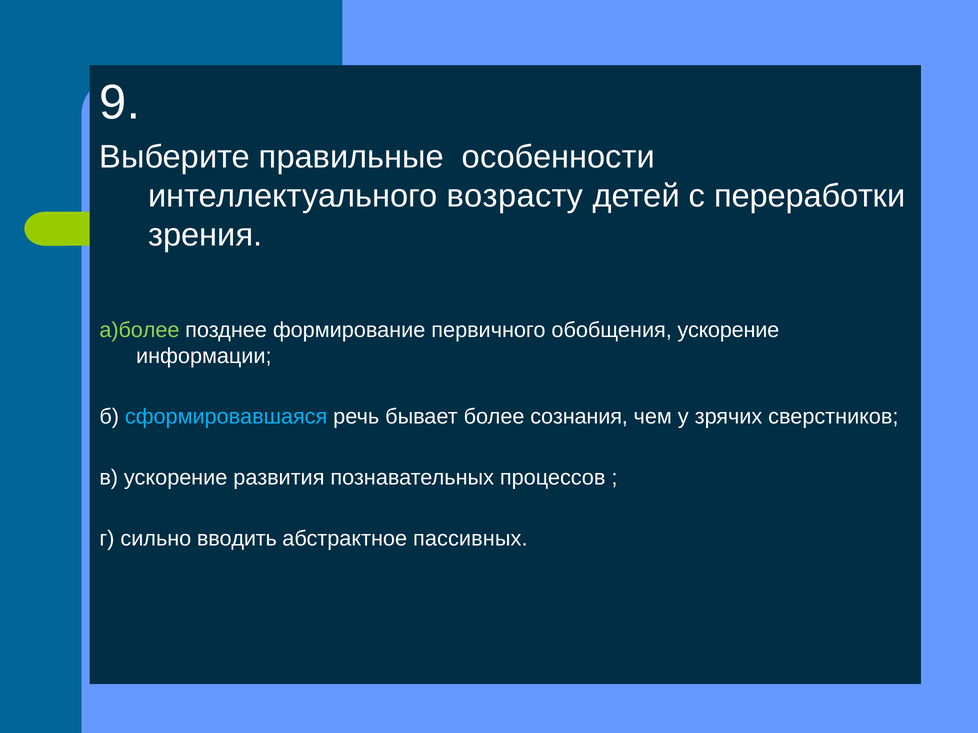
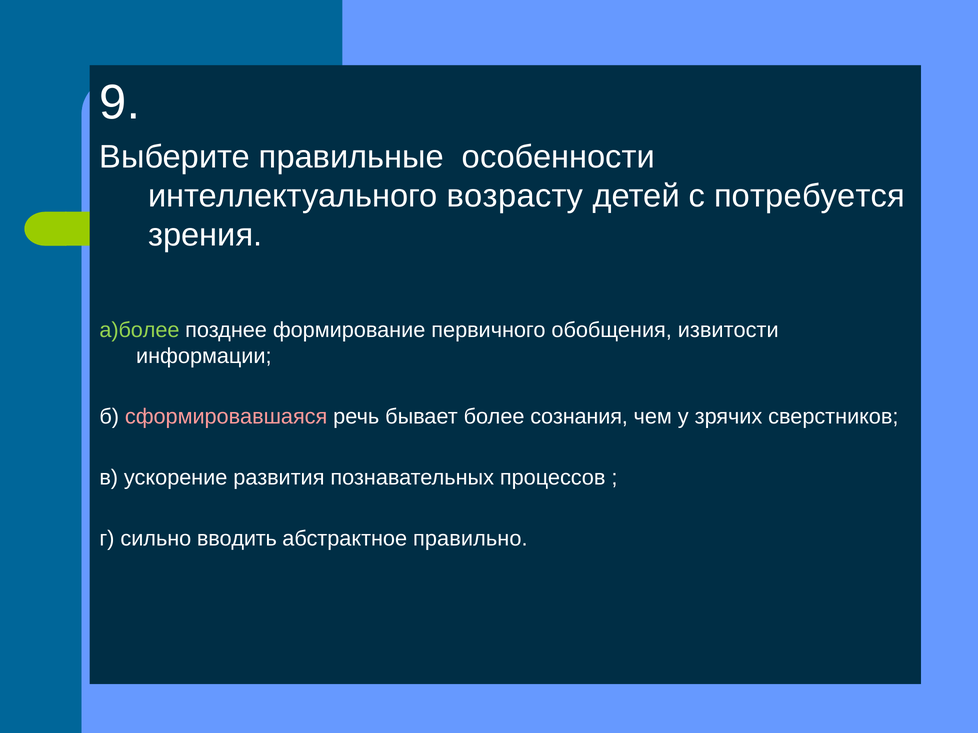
переработки: переработки -> потребуется
обобщения ускорение: ускорение -> извитости
сформировавшаяся colour: light blue -> pink
пассивных: пассивных -> правильно
